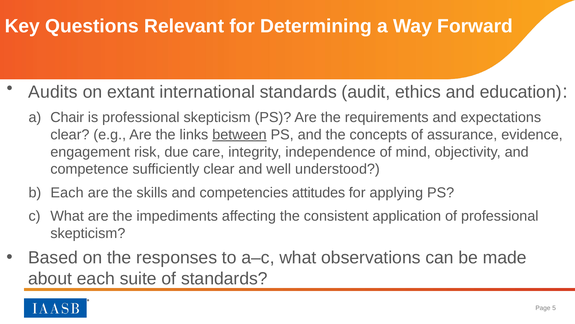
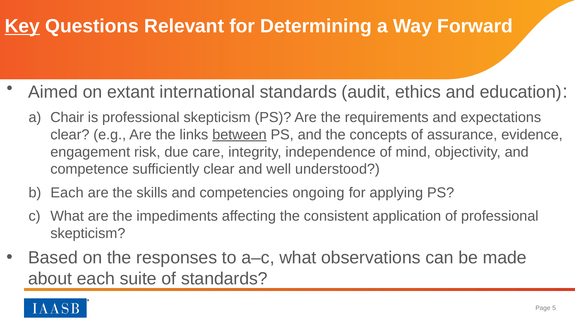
Key underline: none -> present
Audits: Audits -> Aimed
attitudes: attitudes -> ongoing
